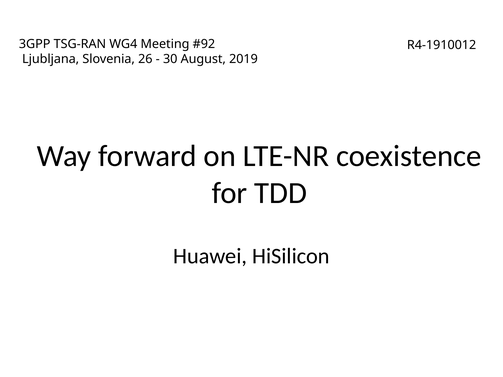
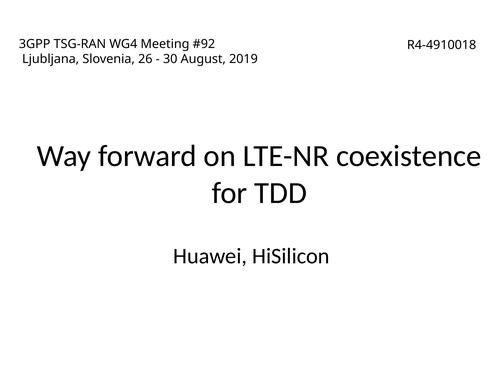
R4-1910012: R4-1910012 -> R4-4910018
